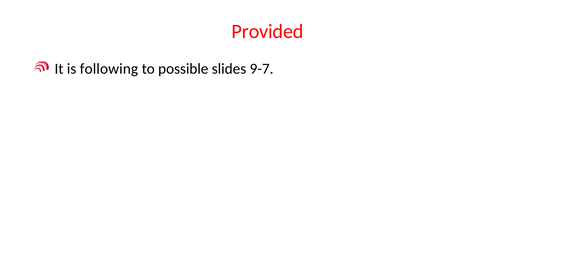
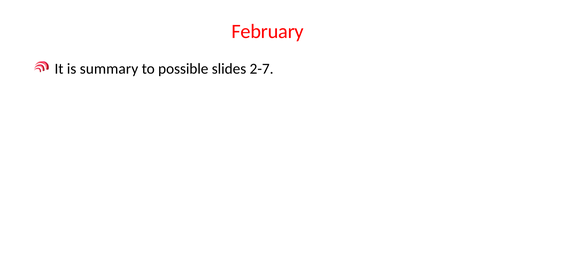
Provided: Provided -> February
following: following -> summary
9-7: 9-7 -> 2-7
